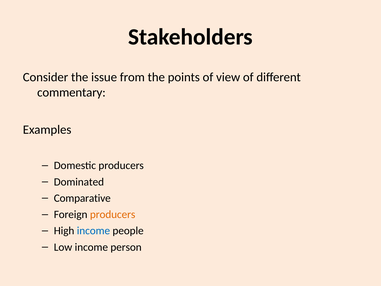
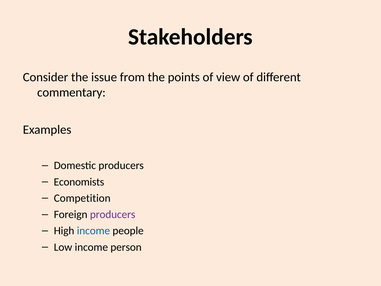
Dominated: Dominated -> Economists
Comparative: Comparative -> Competition
producers at (113, 214) colour: orange -> purple
